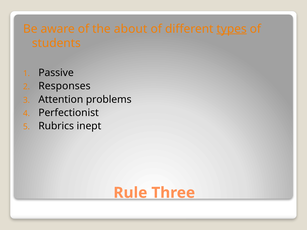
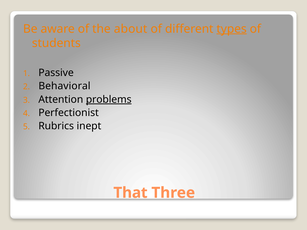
Responses: Responses -> Behavioral
problems underline: none -> present
Rule: Rule -> That
